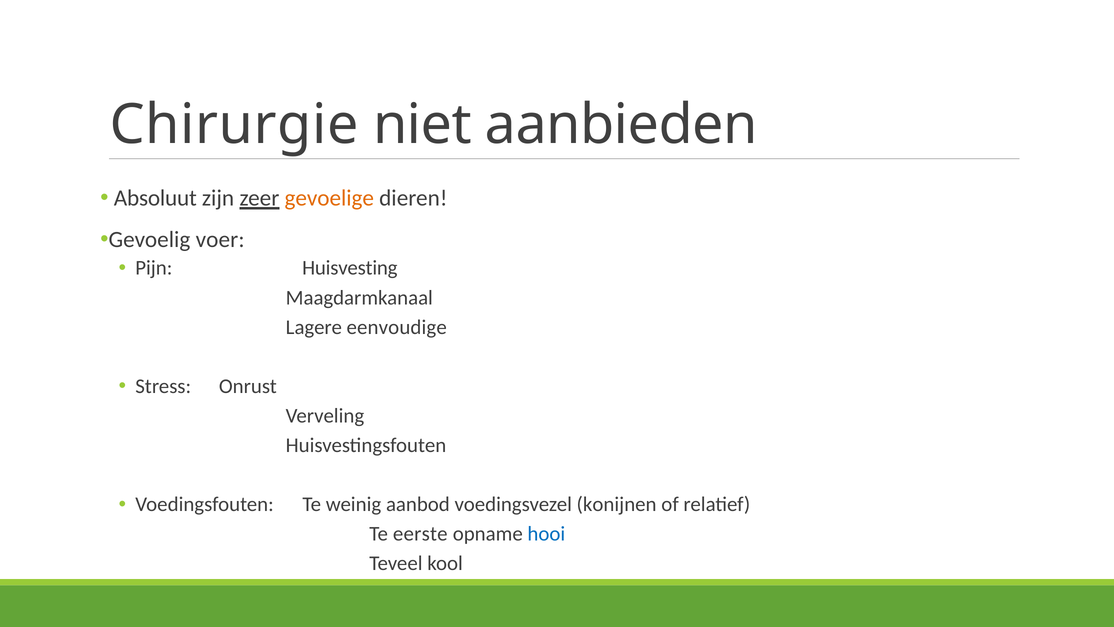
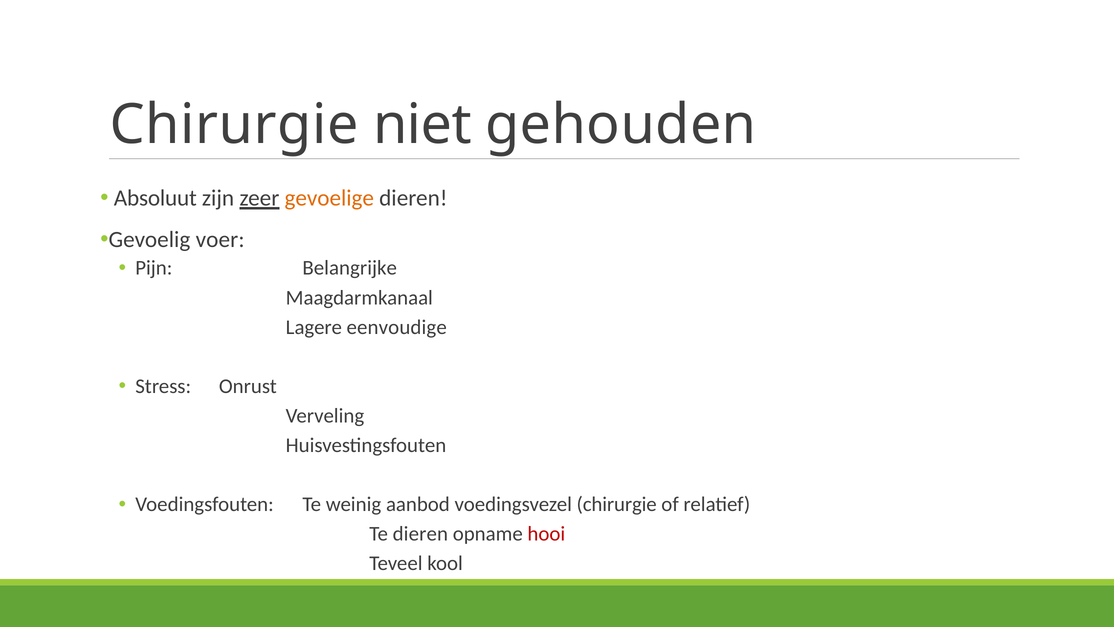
aanbieden: aanbieden -> gehouden
Huisvesting: Huisvesting -> Belangrijke
voedingsvezel konijnen: konijnen -> chirurgie
Te eerste: eerste -> dieren
hooi colour: blue -> red
